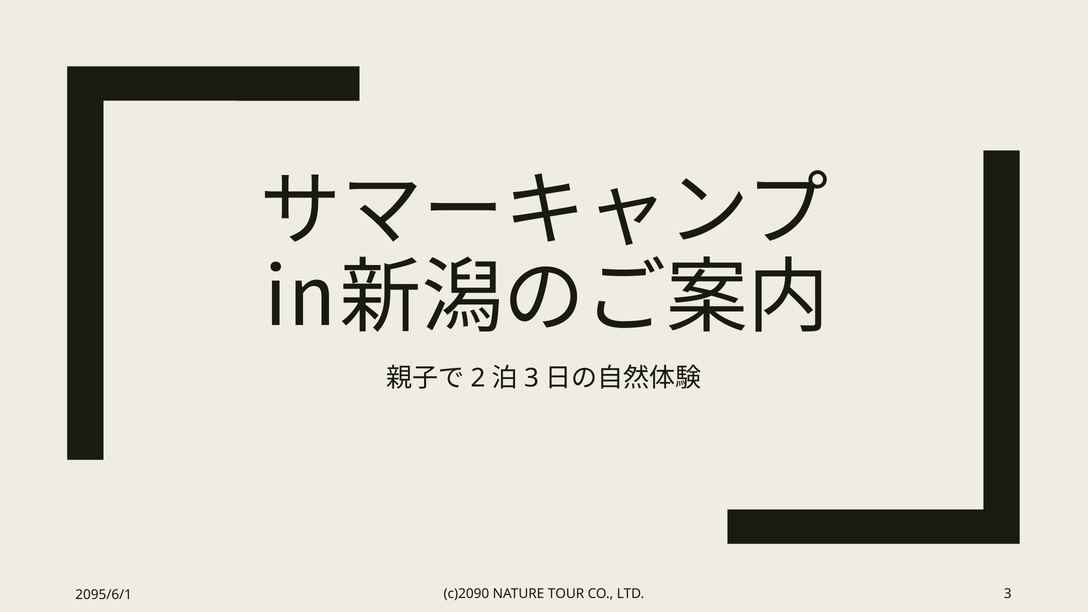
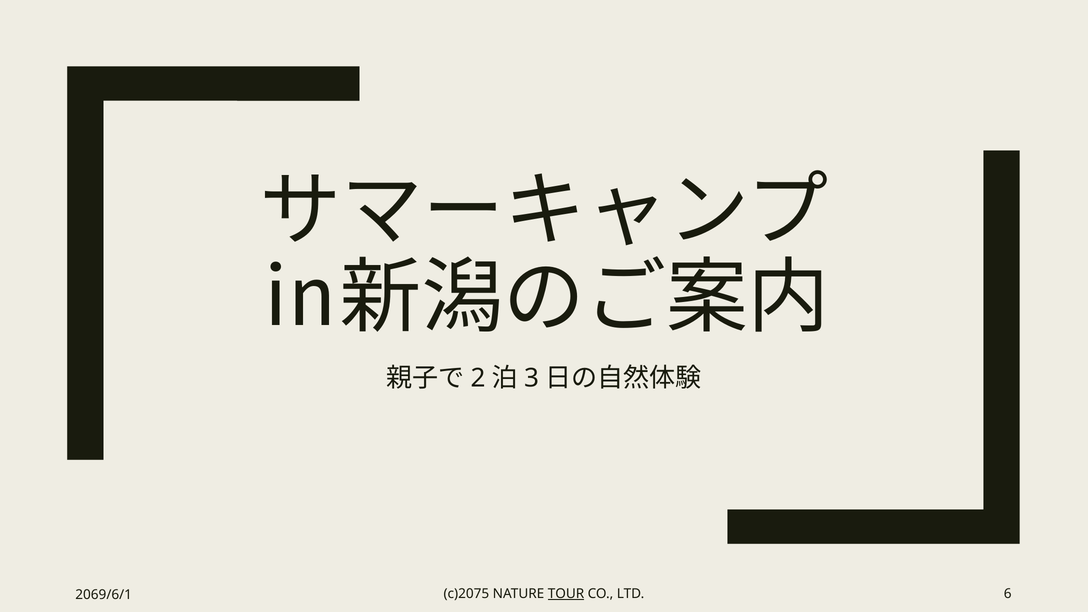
c)2090: c)2090 -> c)2075
TOUR underline: none -> present
LTD 3: 3 -> 6
2095/6/1: 2095/6/1 -> 2069/6/1
